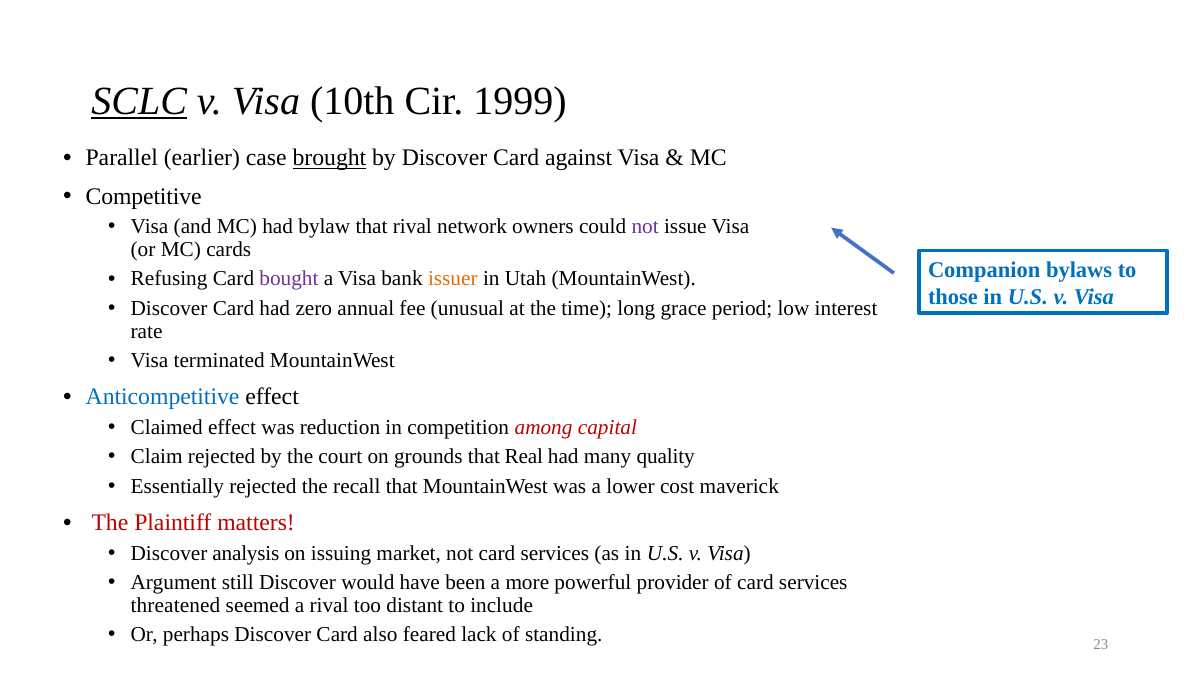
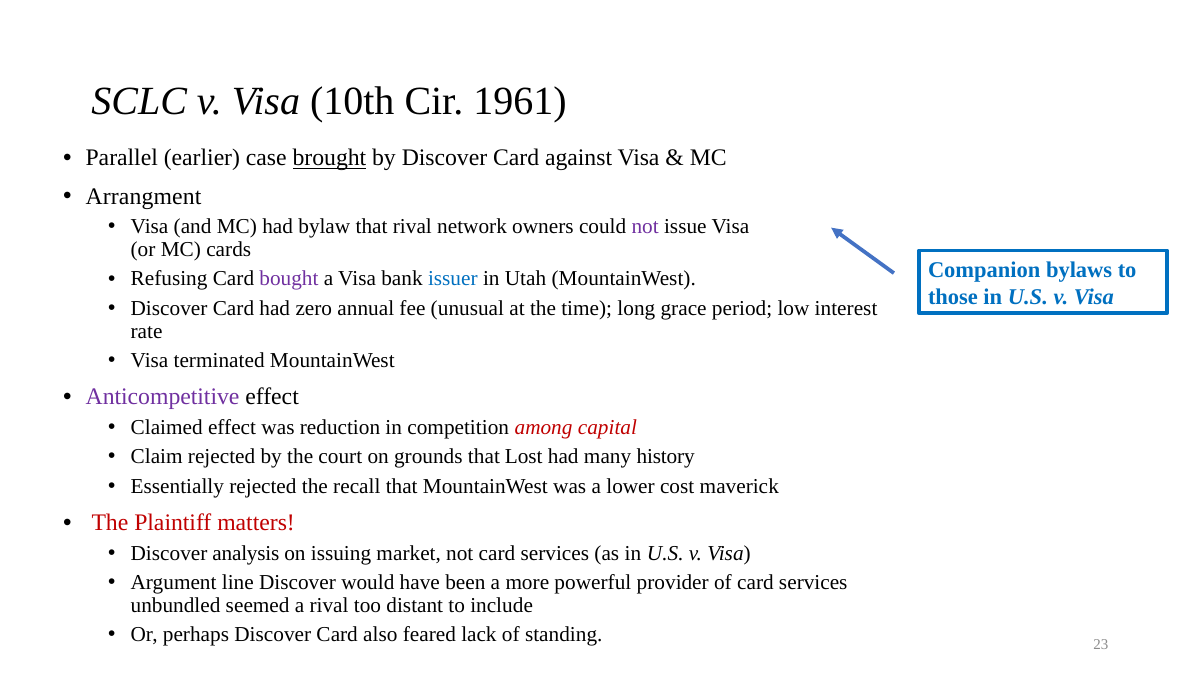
SCLC underline: present -> none
1999: 1999 -> 1961
Competitive: Competitive -> Arrangment
issuer colour: orange -> blue
Anticompetitive colour: blue -> purple
Real: Real -> Lost
quality: quality -> history
still: still -> line
threatened: threatened -> unbundled
